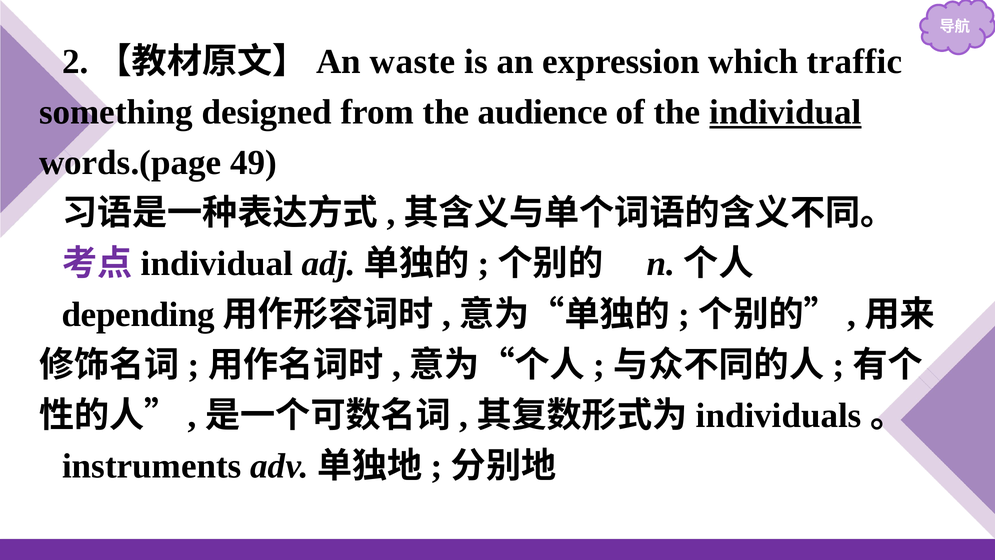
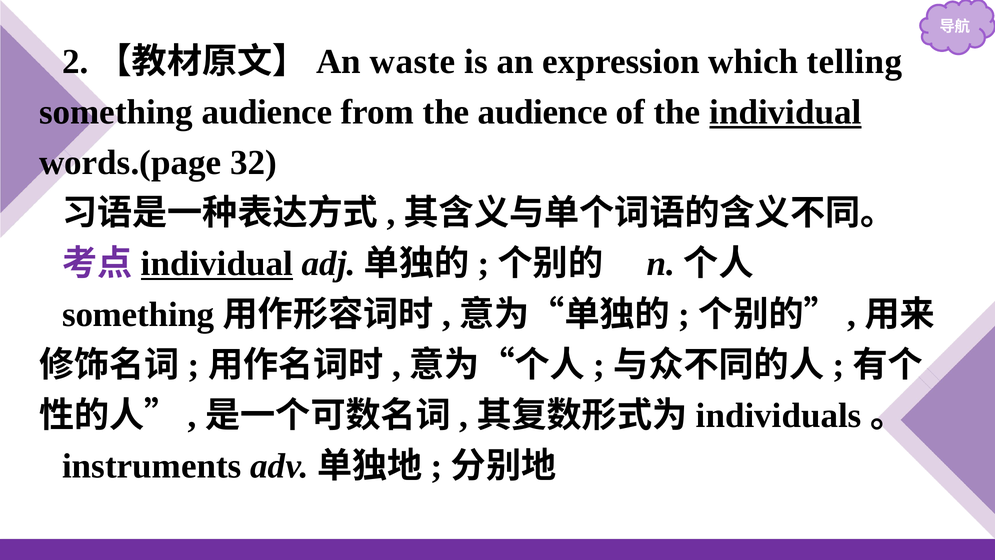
traffic: traffic -> telling
something designed: designed -> audience
49: 49 -> 32
individual at (217, 264) underline: none -> present
depending at (138, 314): depending -> something
